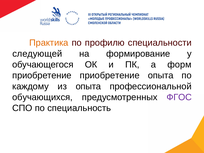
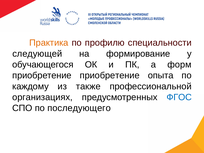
из опыта: опыта -> также
обучающихся: обучающихся -> организациях
ФГОС colour: purple -> blue
специальность: специальность -> последующего
